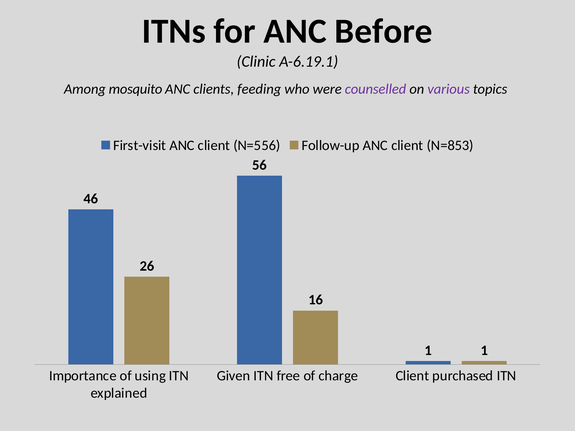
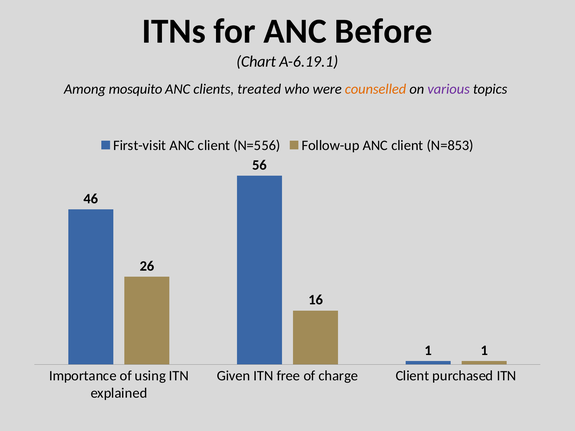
Clinic: Clinic -> Chart
feeding: feeding -> treated
counselled colour: purple -> orange
